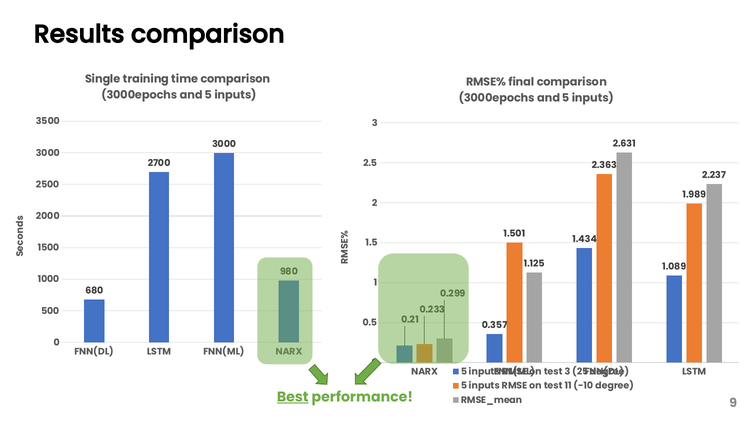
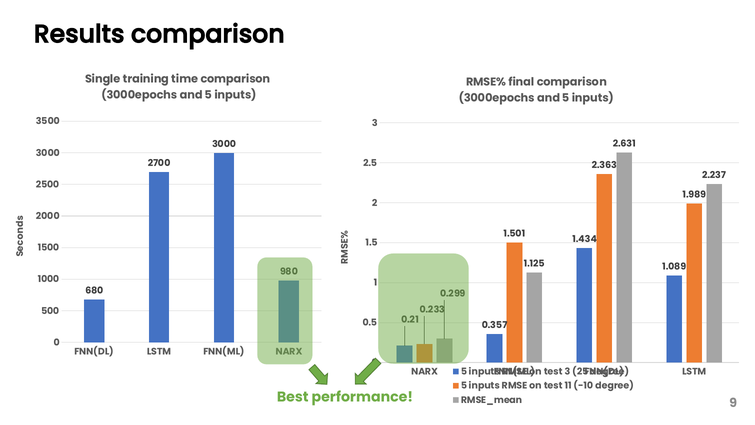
Best underline: present -> none
